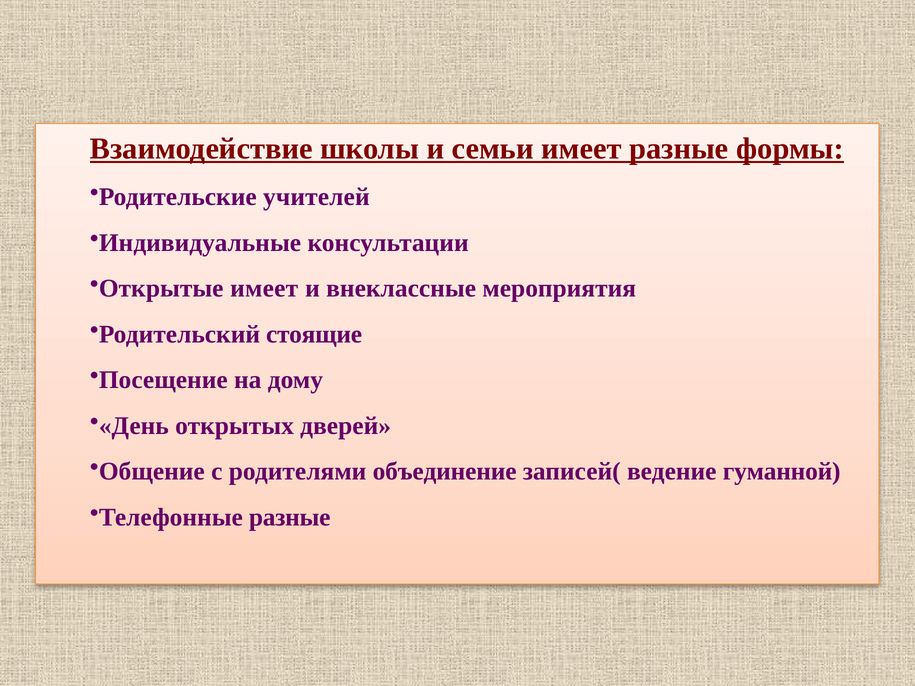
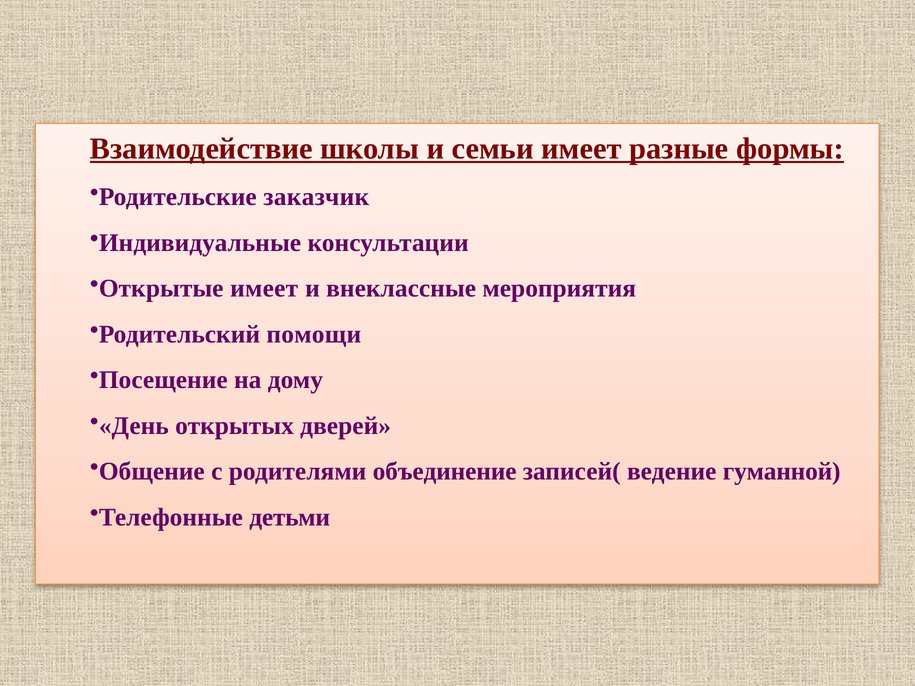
учителей: учителей -> заказчик
стоящие: стоящие -> помощи
Телефонные разные: разные -> детьми
